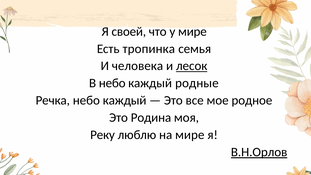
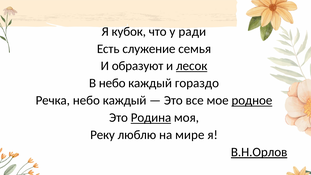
своей: своей -> кубок
у мире: мире -> ради
тропинка: тропинка -> служение
человека: человека -> образуют
родные: родные -> гораздо
родное underline: none -> present
Родина underline: none -> present
